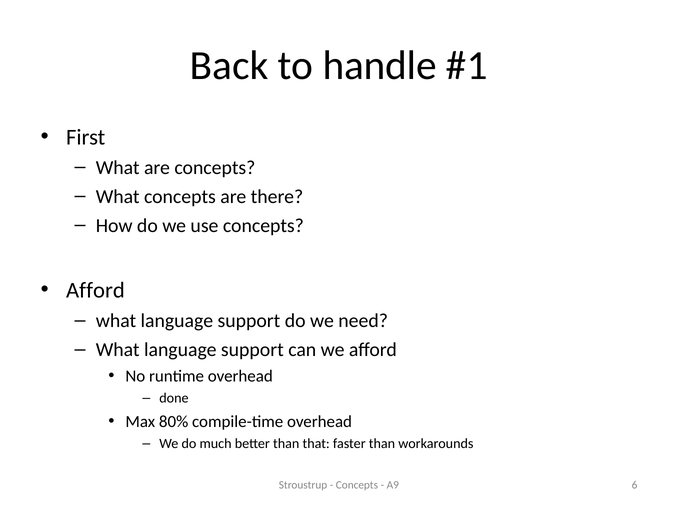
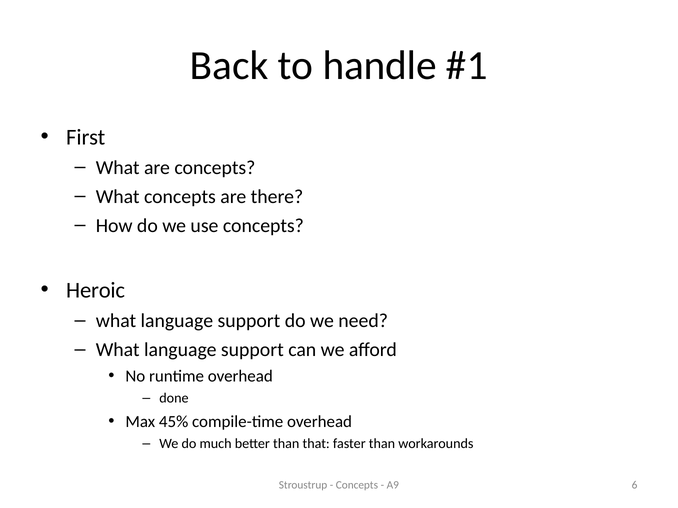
Afford at (95, 291): Afford -> Heroic
80%: 80% -> 45%
